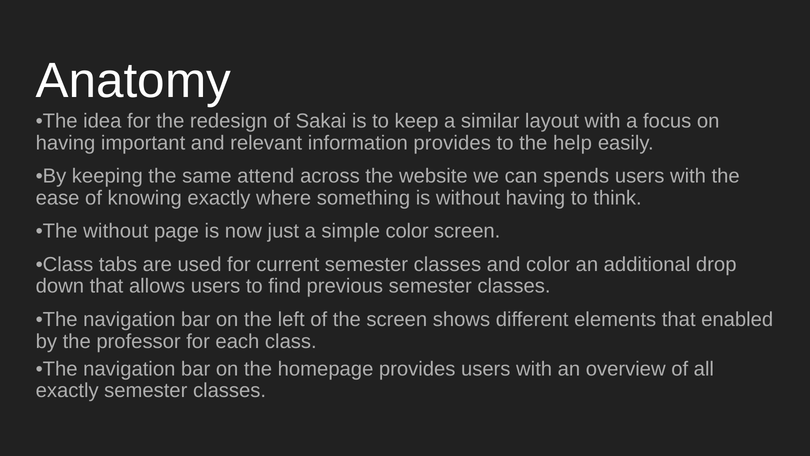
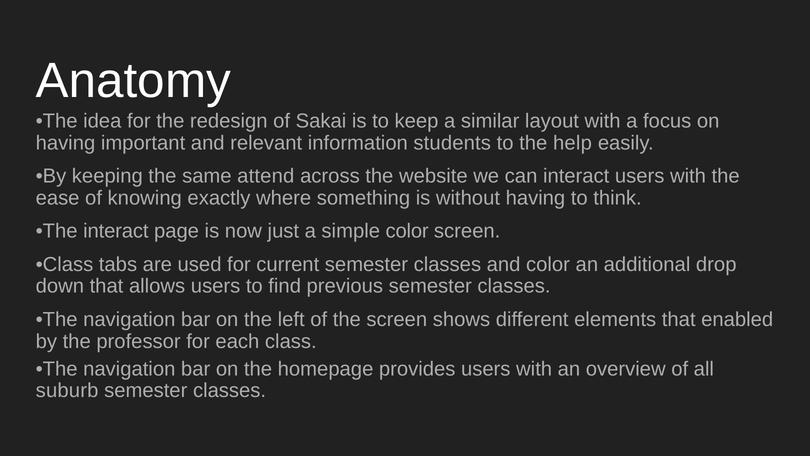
information provides: provides -> students
can spends: spends -> interact
The without: without -> interact
exactly at (67, 390): exactly -> suburb
